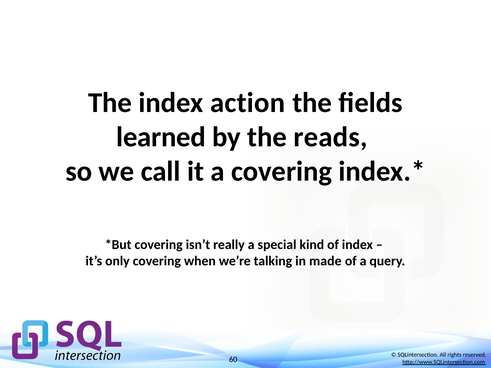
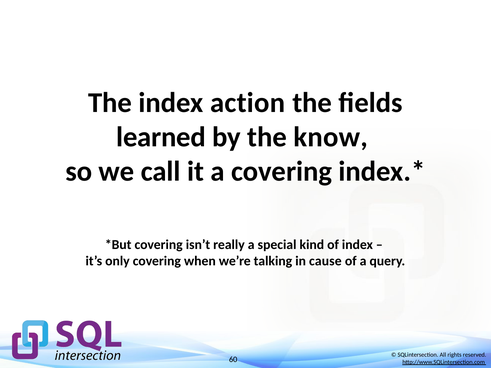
reads: reads -> know
made: made -> cause
